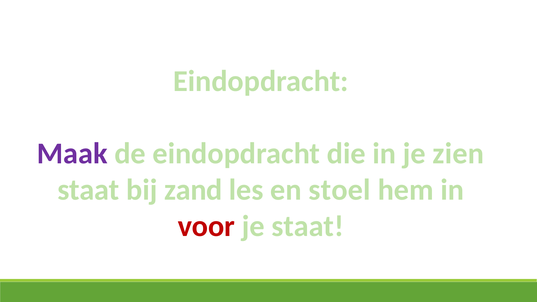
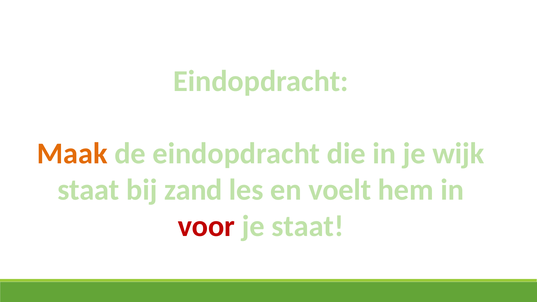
Maak colour: purple -> orange
zien: zien -> wijk
stoel: stoel -> voelt
